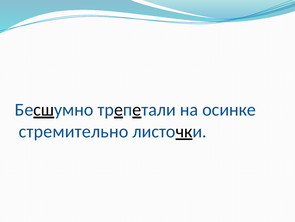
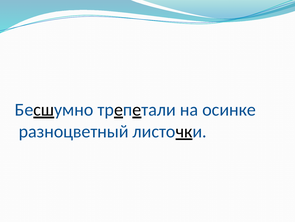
стремительно: стремительно -> разноцветный
